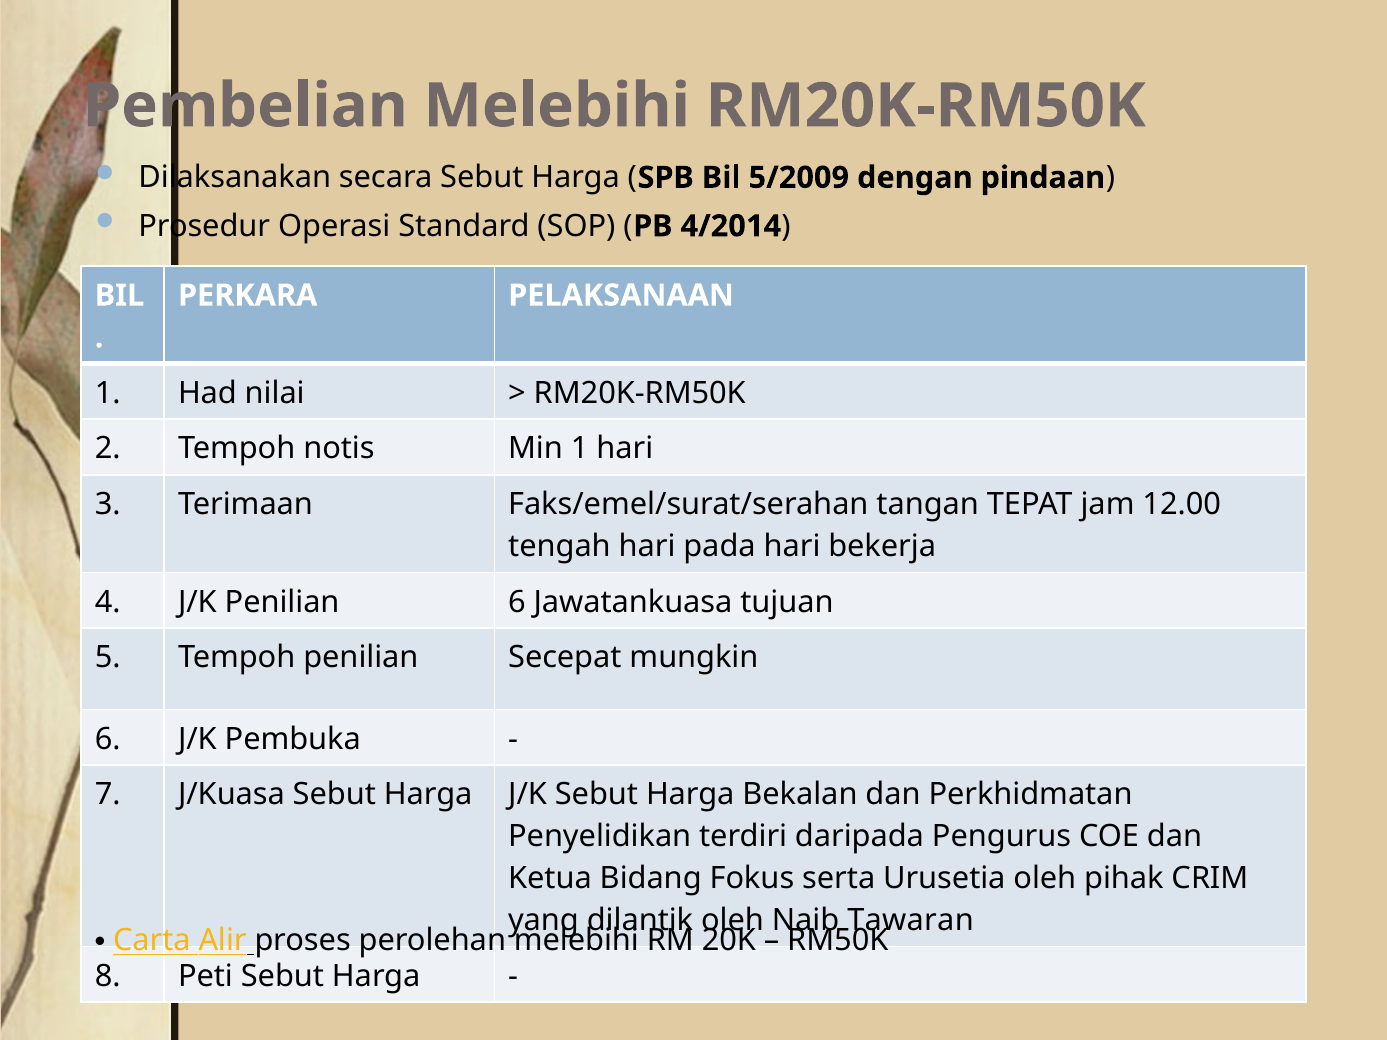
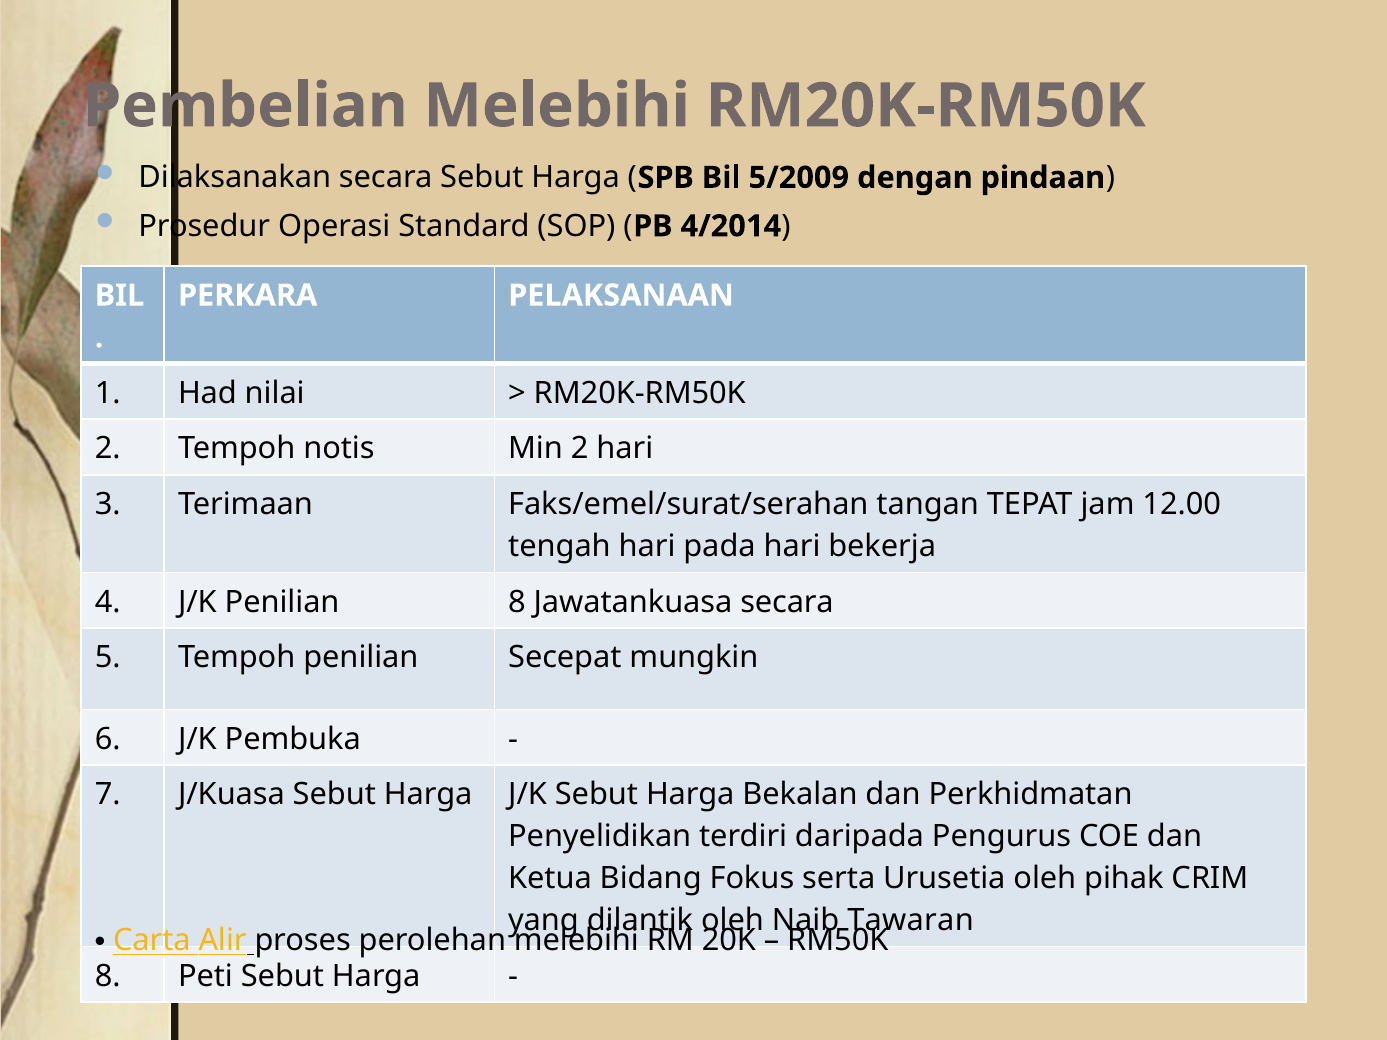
Min 1: 1 -> 2
Penilian 6: 6 -> 8
Jawatankuasa tujuan: tujuan -> secara
